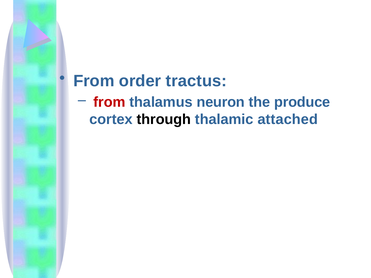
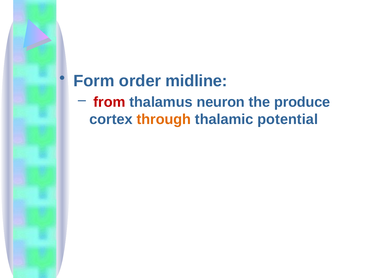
From at (94, 81): From -> Form
tractus: tractus -> midline
through colour: black -> orange
attached: attached -> potential
